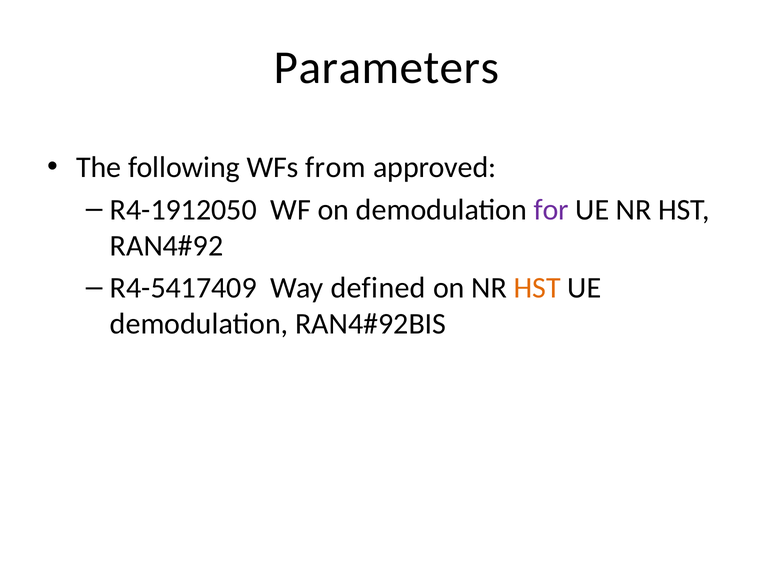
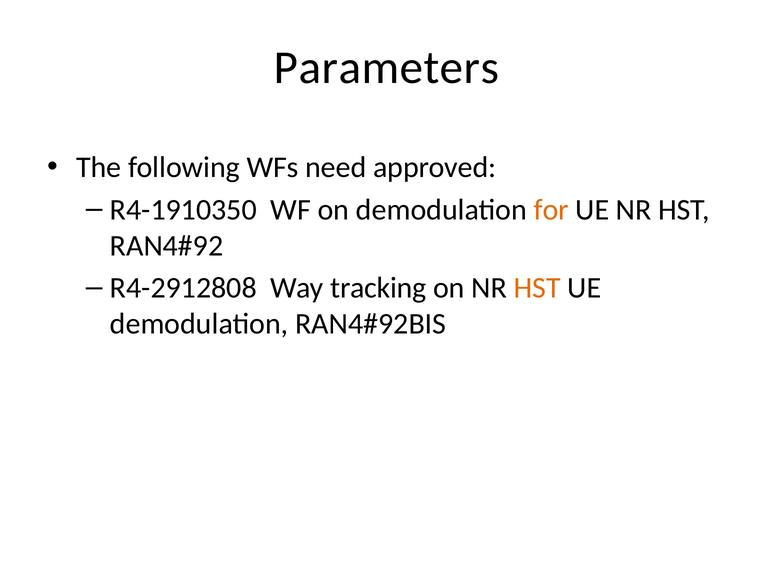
from: from -> need
R4-1912050: R4-1912050 -> R4-1910350
for colour: purple -> orange
R4-5417409: R4-5417409 -> R4-2912808
defined: defined -> tracking
